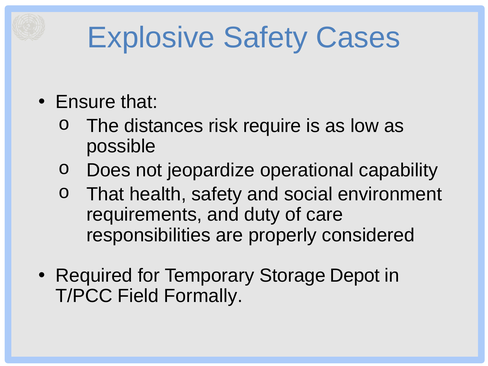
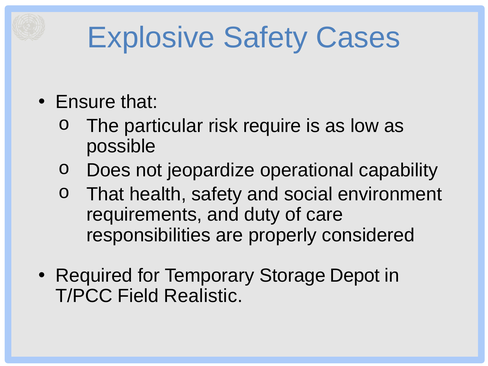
distances: distances -> particular
Formally: Formally -> Realistic
